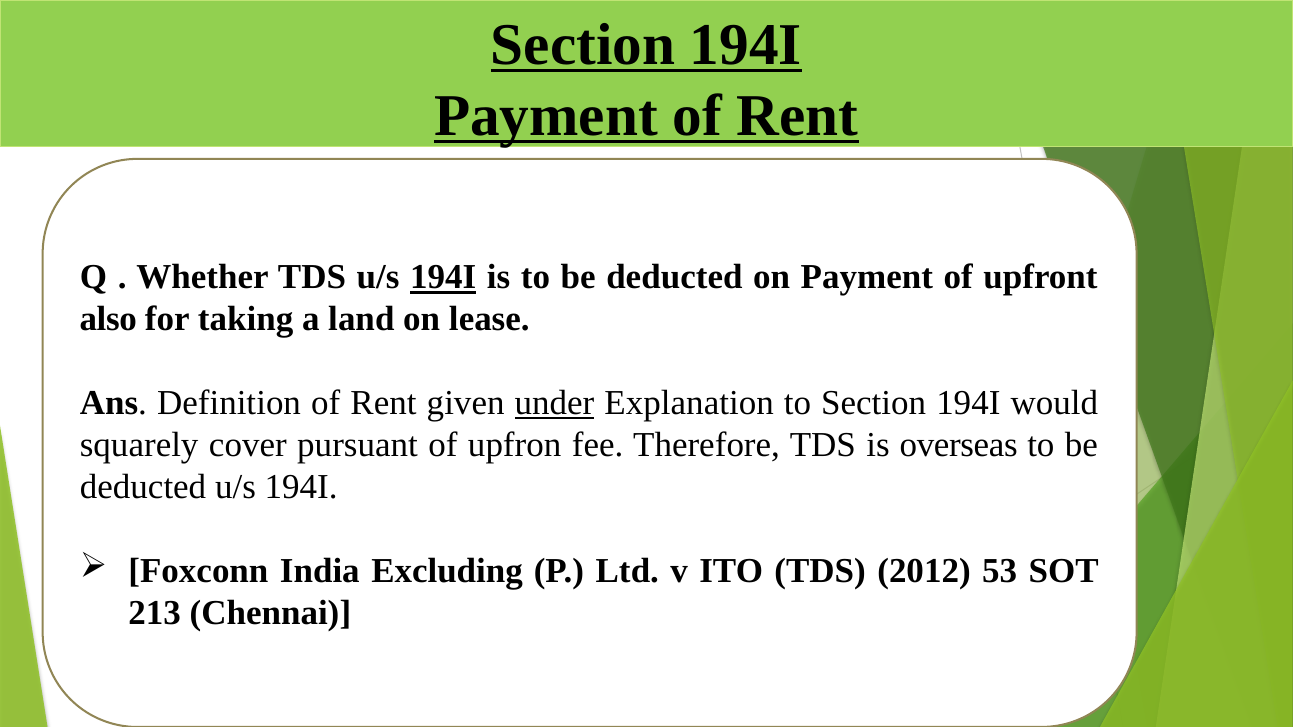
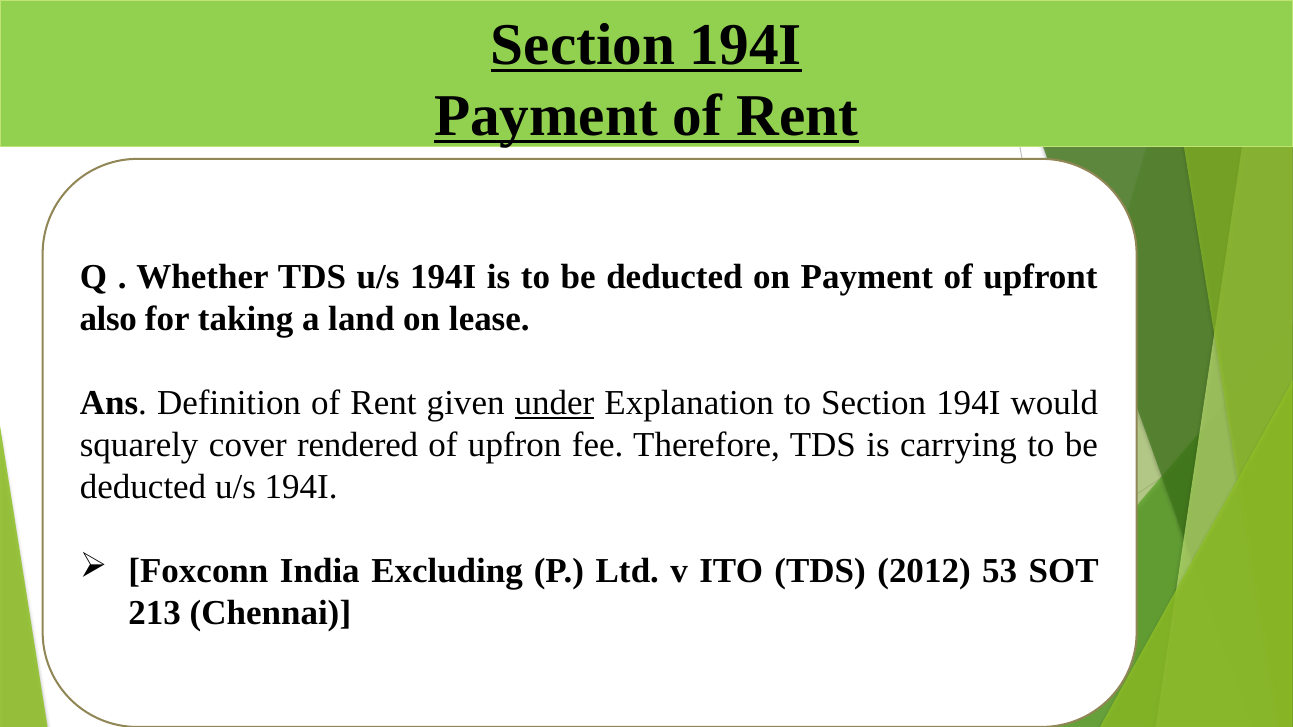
194I at (443, 278) underline: present -> none
pursuant: pursuant -> rendered
overseas: overseas -> carrying
